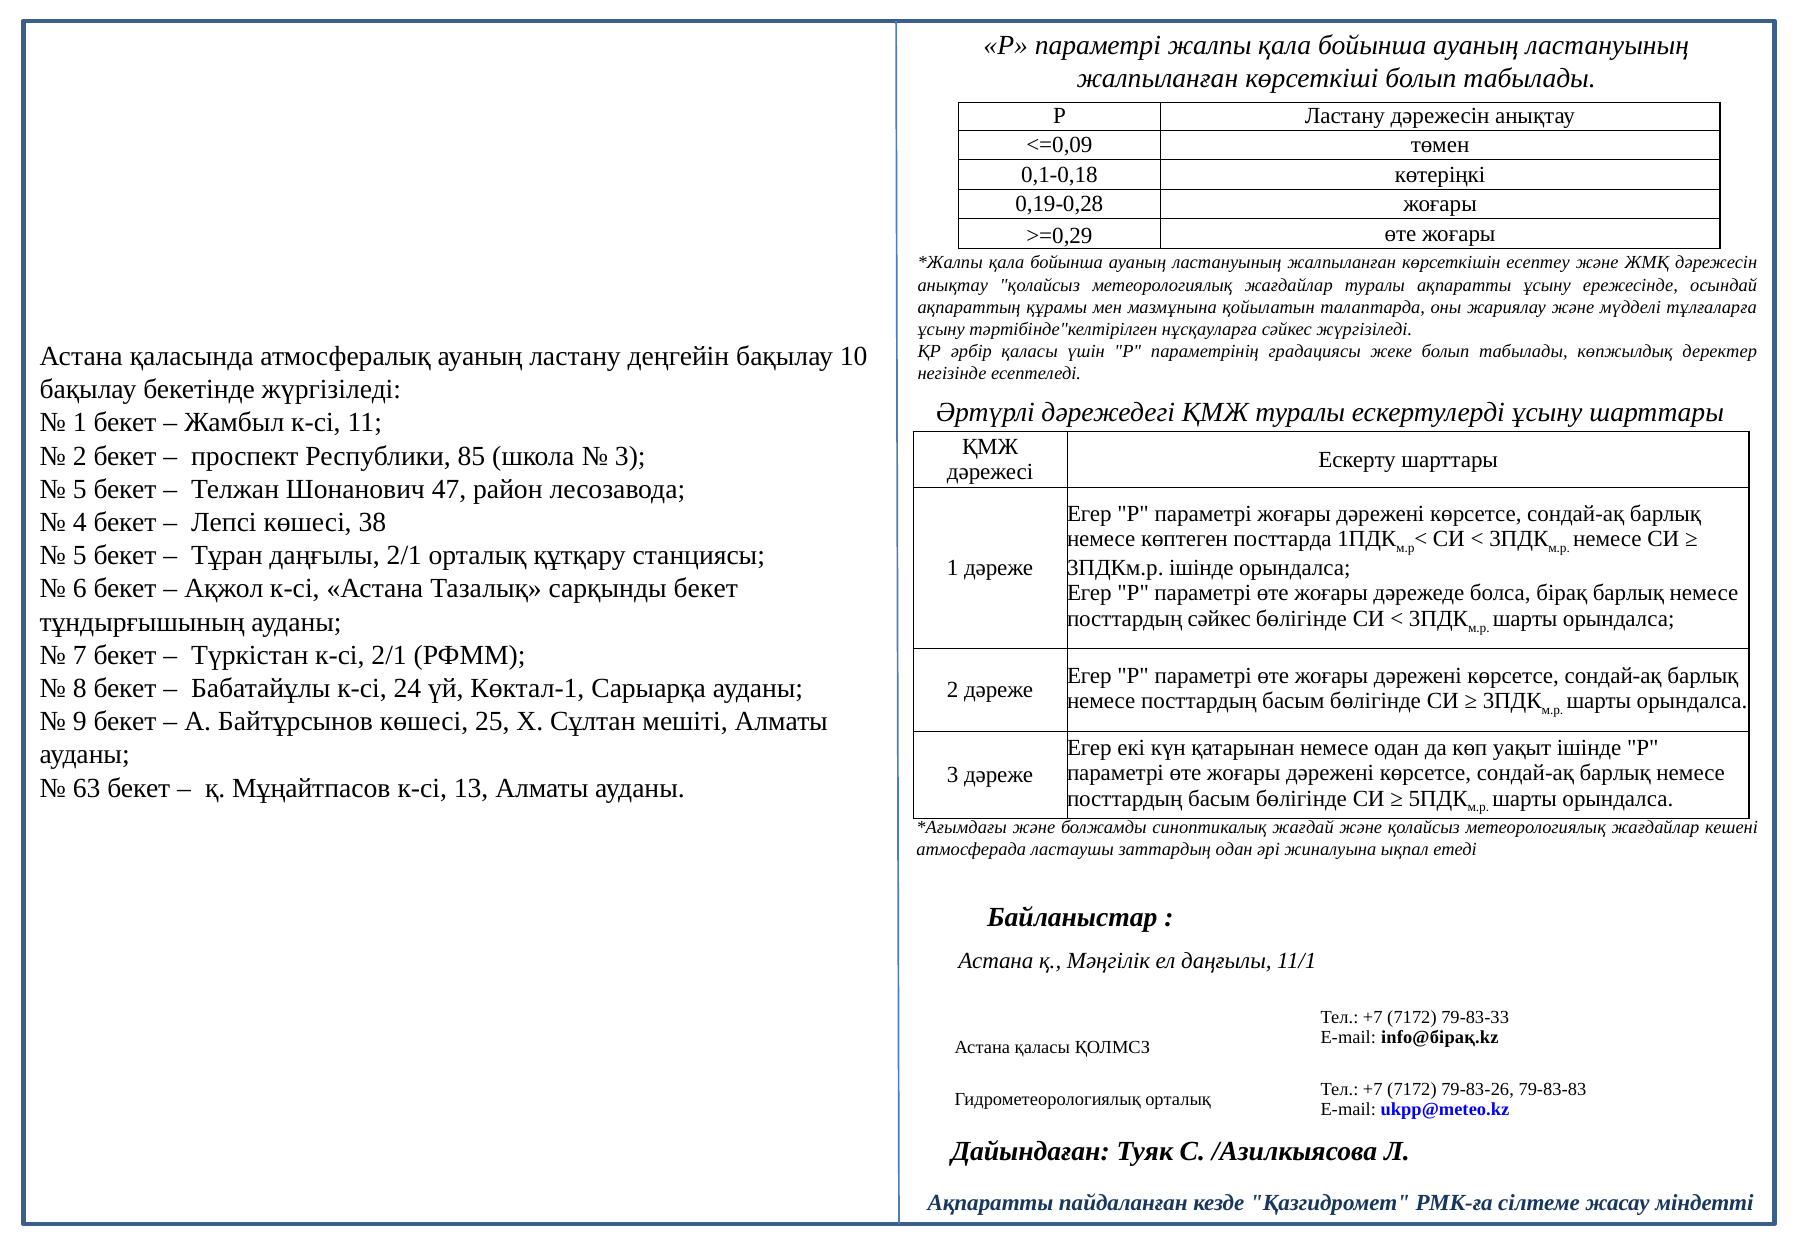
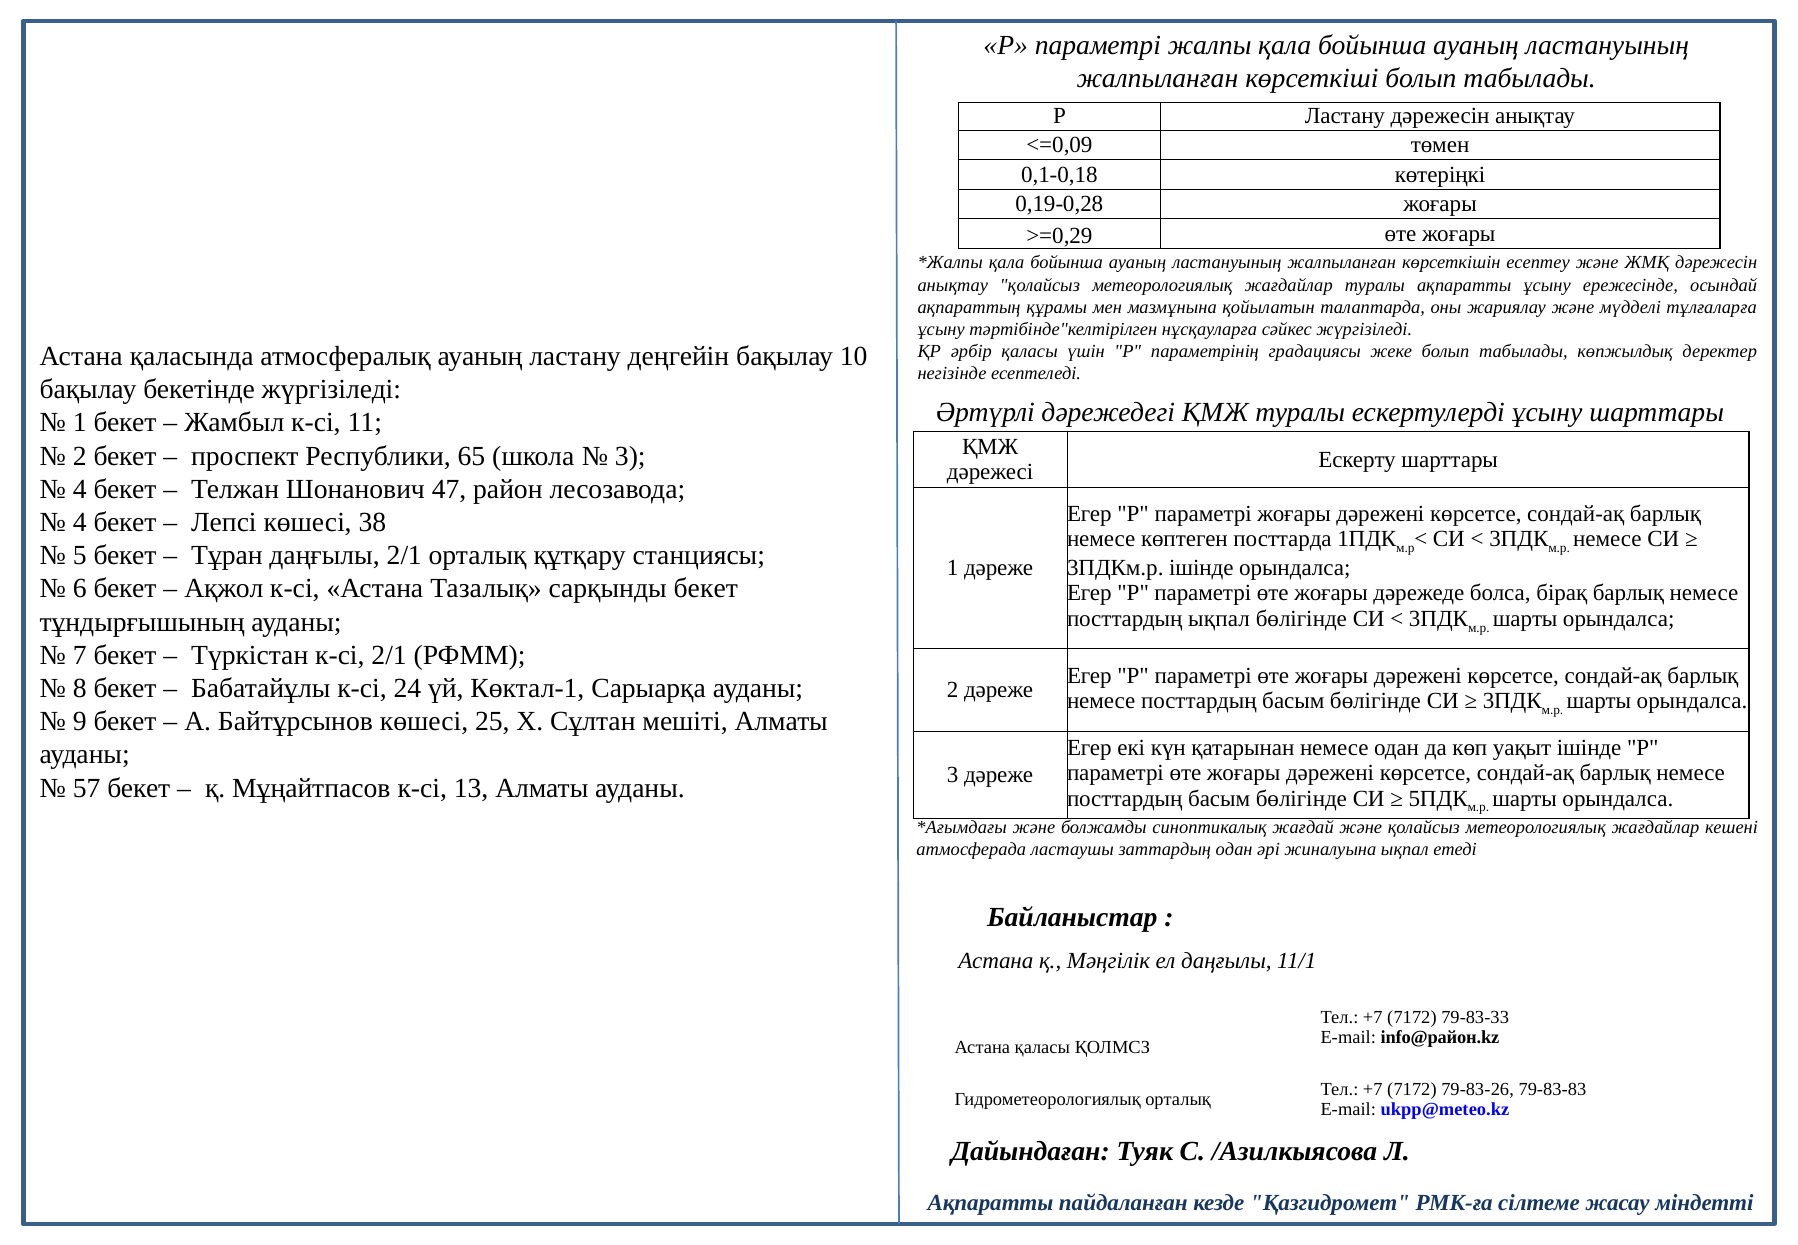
85: 85 -> 65
5 at (80, 489): 5 -> 4
посттардың сәйкес: сәйкес -> ықпал
63: 63 -> 57
info@бірақ.kz: info@бірақ.kz -> info@район.kz
